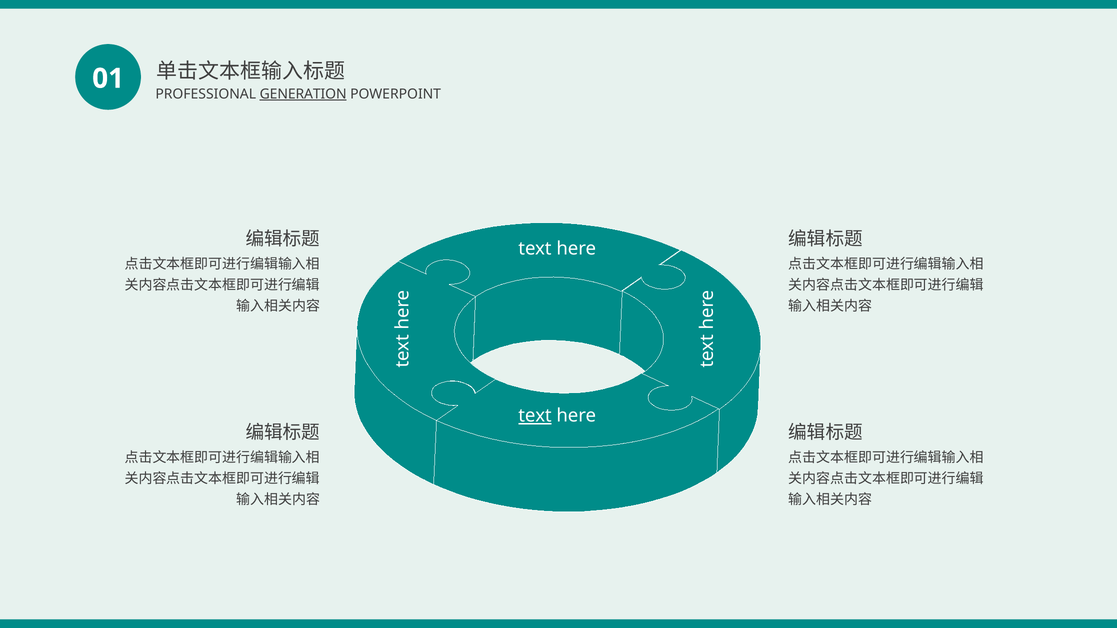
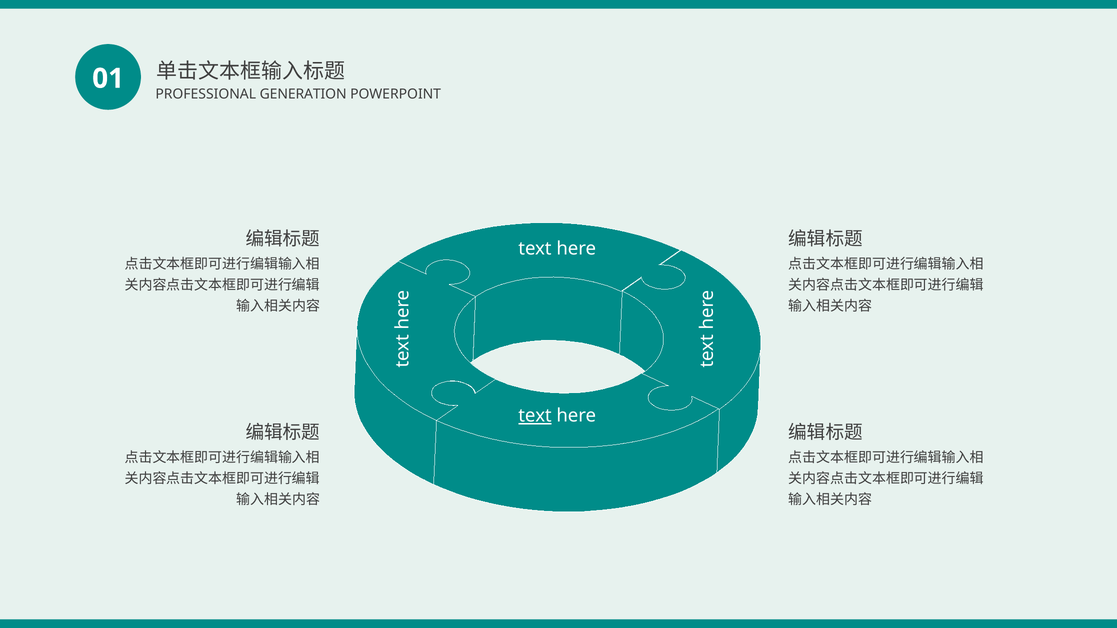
GENERATION underline: present -> none
